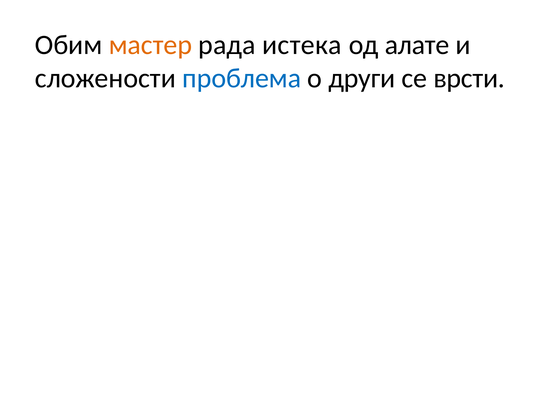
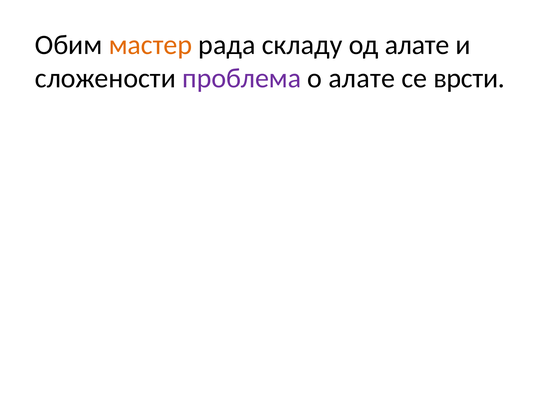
истека: истека -> складу
проблема colour: blue -> purple
о други: други -> алате
